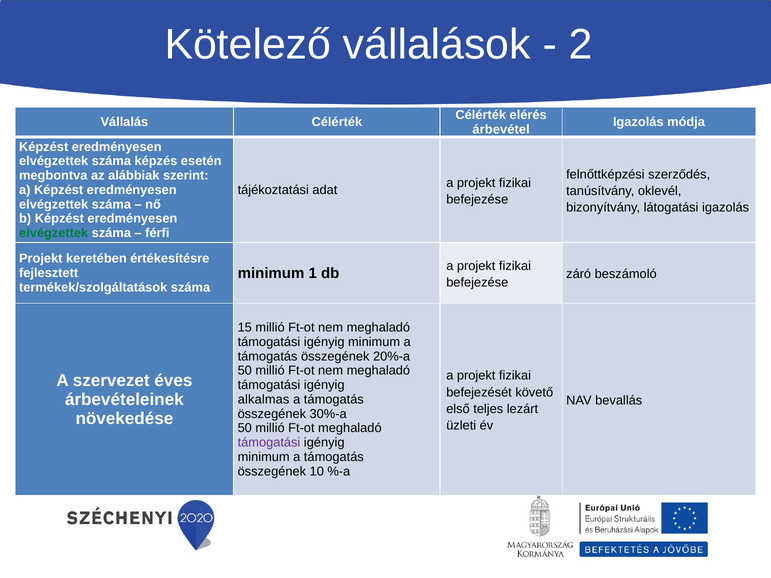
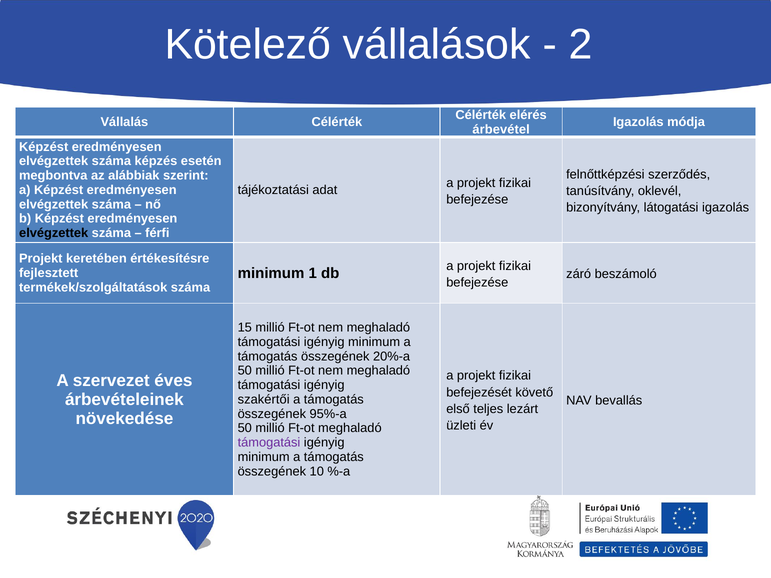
elvégzettek at (54, 233) colour: green -> black
alkalmas: alkalmas -> szakértői
30%-a: 30%-a -> 95%-a
